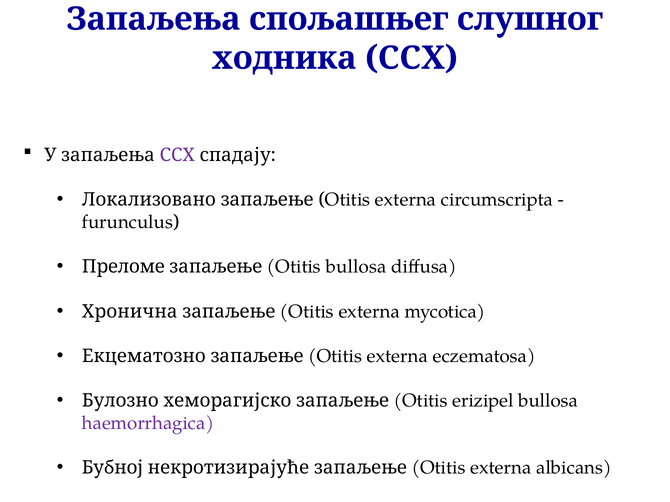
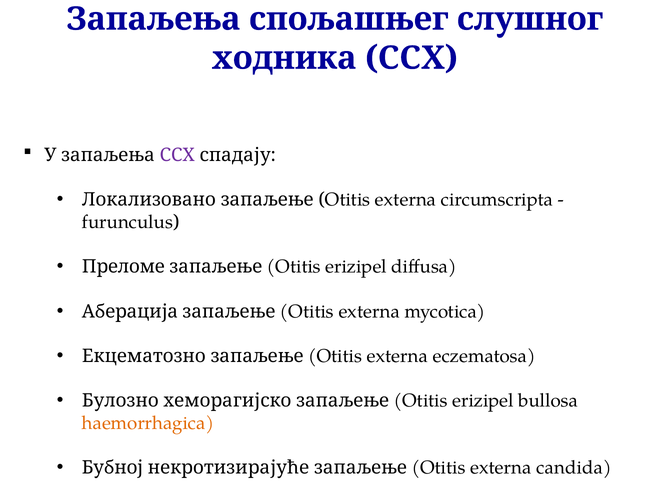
bullosa at (356, 267): bullosa -> erizipel
Хронична: Хронична -> Аберација
haemorrhagica colour: purple -> orange
albicans: albicans -> candida
